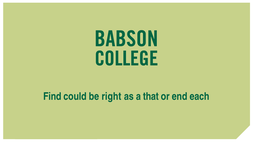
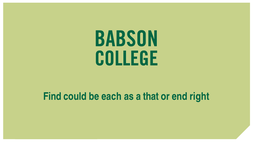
right: right -> each
each: each -> right
